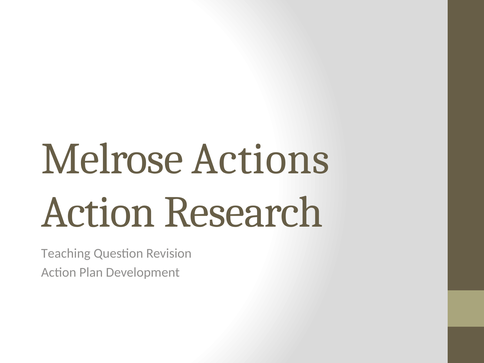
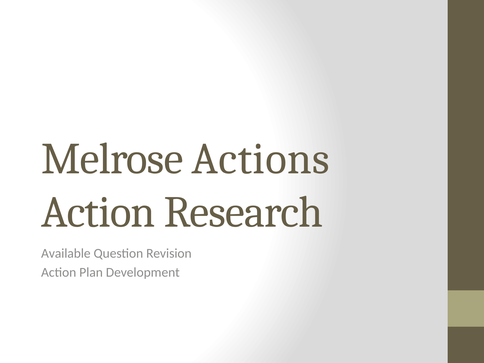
Teaching: Teaching -> Available
